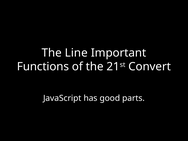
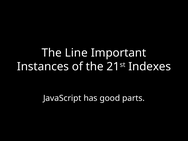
Functions: Functions -> Instances
Convert: Convert -> Indexes
